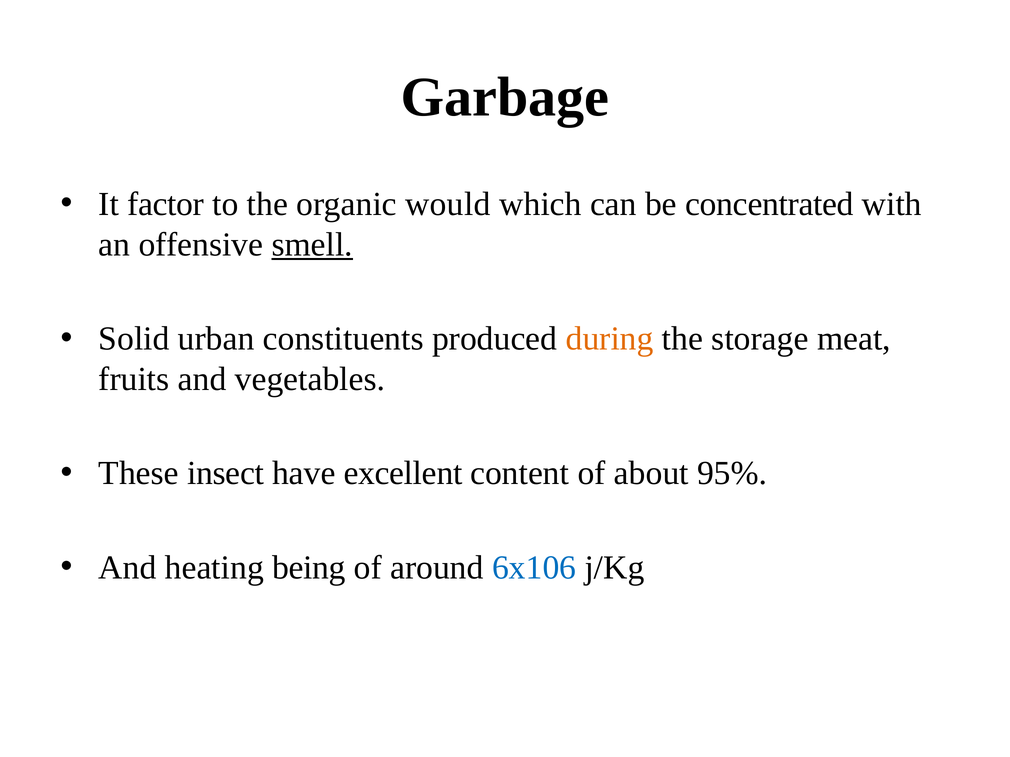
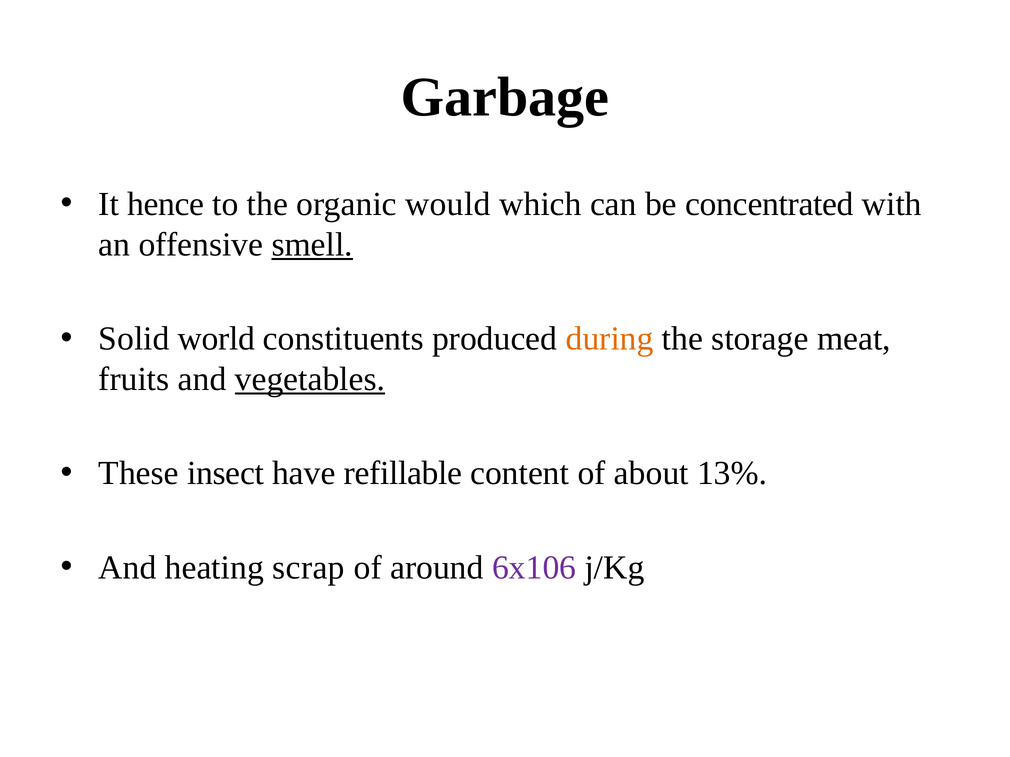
factor: factor -> hence
urban: urban -> world
vegetables underline: none -> present
excellent: excellent -> refillable
95%: 95% -> 13%
being: being -> scrap
6x106 colour: blue -> purple
